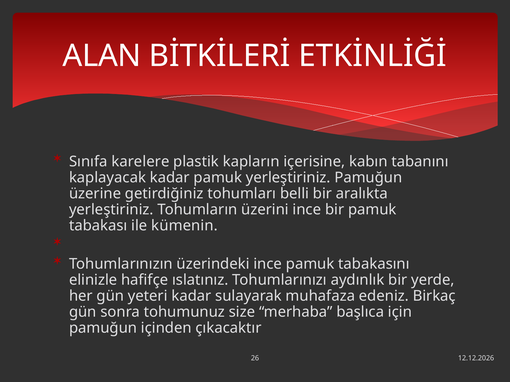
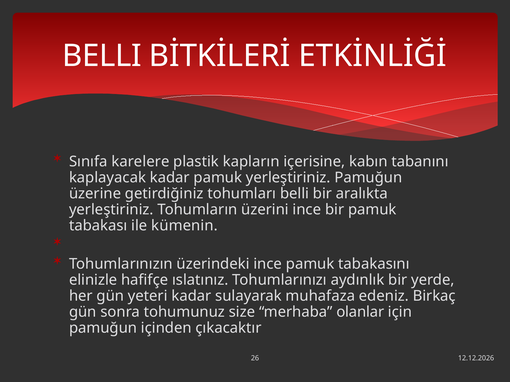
ALAN at (102, 56): ALAN -> BELLI
başlıca: başlıca -> olanlar
